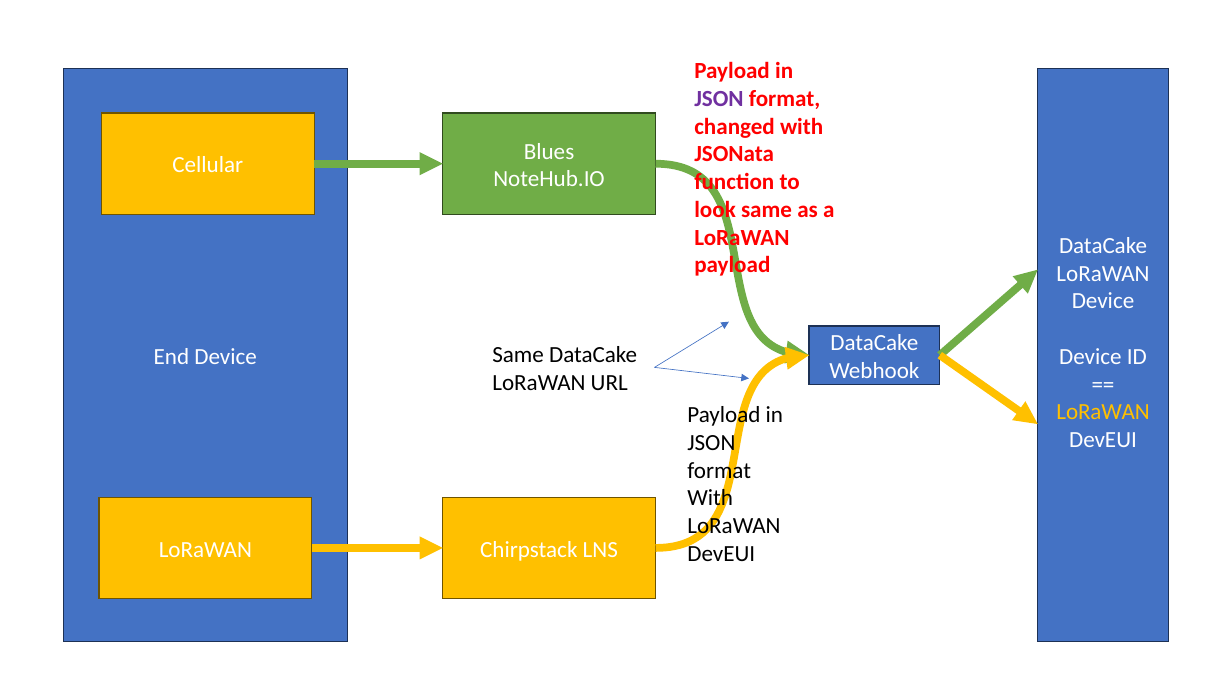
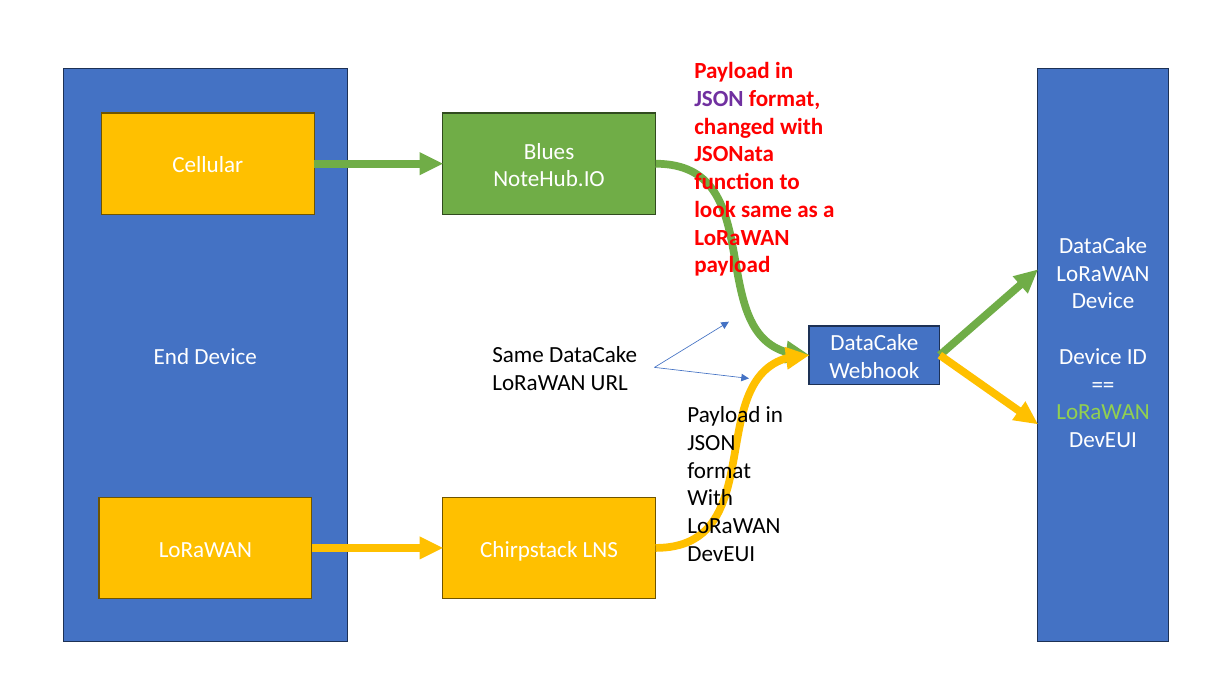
LoRaWAN at (1103, 412) colour: yellow -> light green
